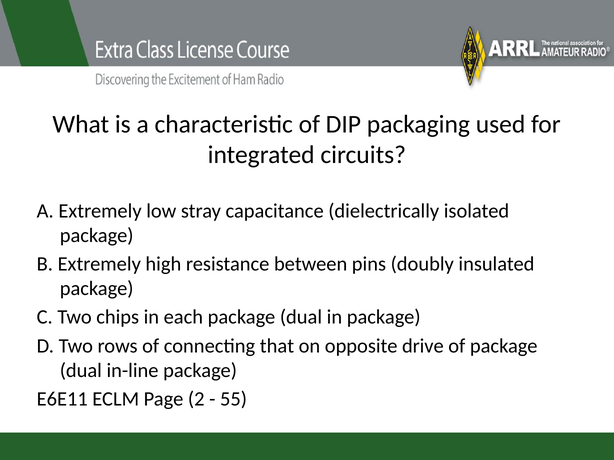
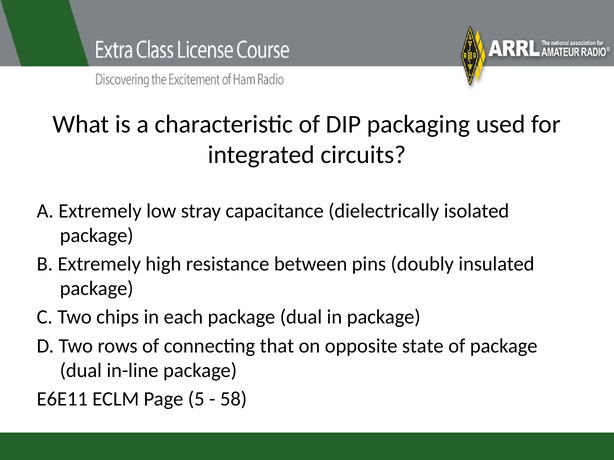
drive: drive -> state
2: 2 -> 5
55: 55 -> 58
